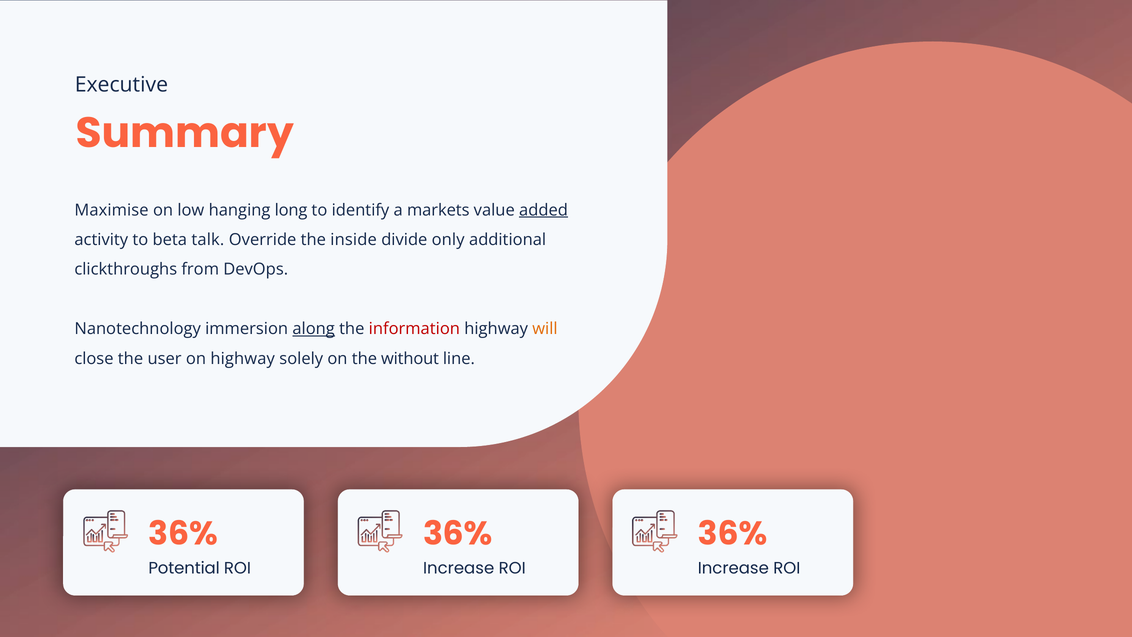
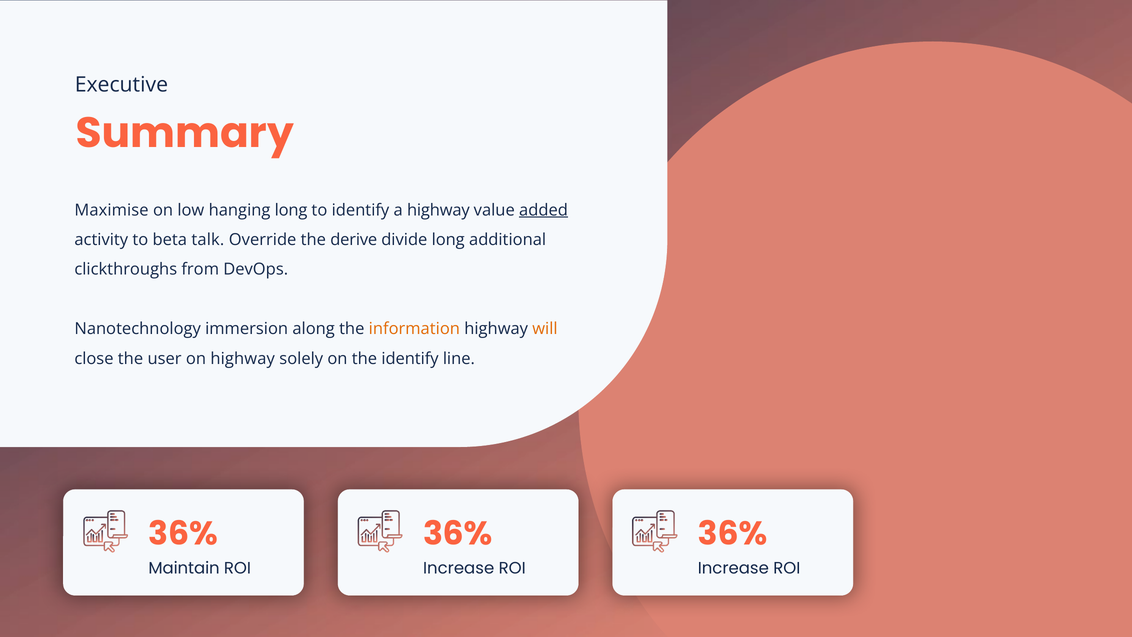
a markets: markets -> highway
inside: inside -> derive
divide only: only -> long
along underline: present -> none
information colour: red -> orange
the without: without -> identify
Potential: Potential -> Maintain
